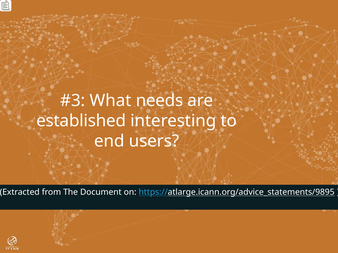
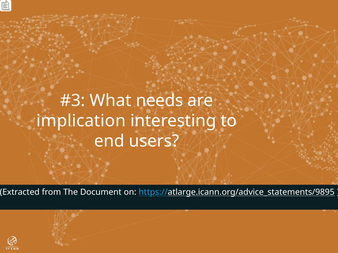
established: established -> implication
